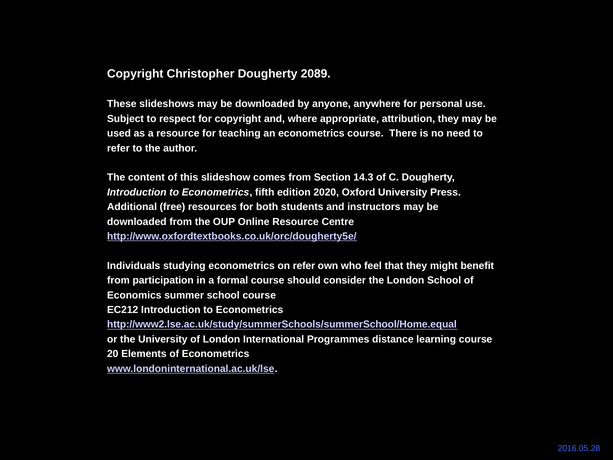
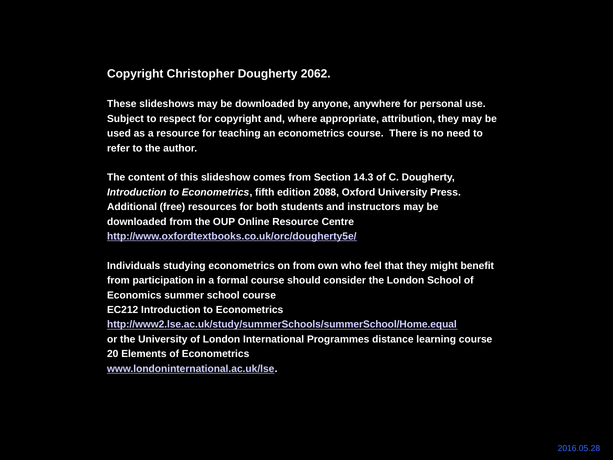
2089: 2089 -> 2062
2020: 2020 -> 2088
on refer: refer -> from
